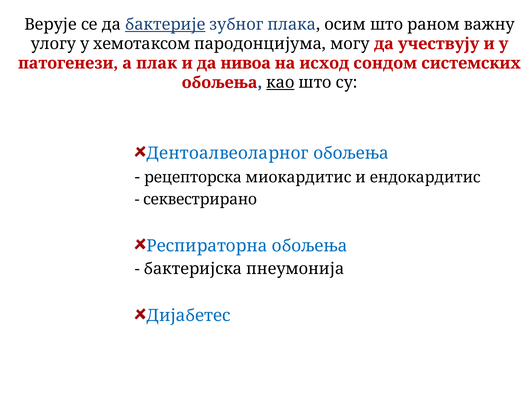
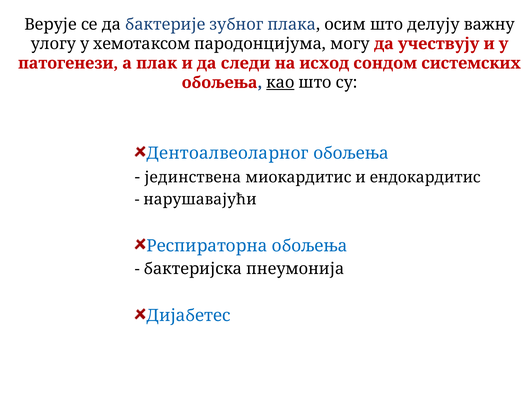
бактерије underline: present -> none
раном: раном -> делују
нивоа: нивоа -> следи
рецепторска: рецепторска -> јединствена
секвестрирано: секвестрирано -> нарушавајући
